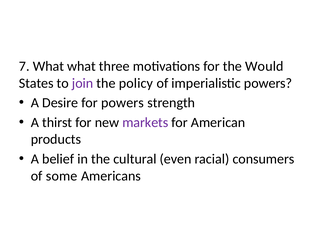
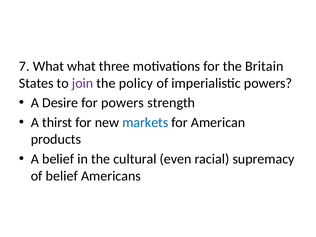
Would: Would -> Britain
markets colour: purple -> blue
consumers: consumers -> supremacy
of some: some -> belief
